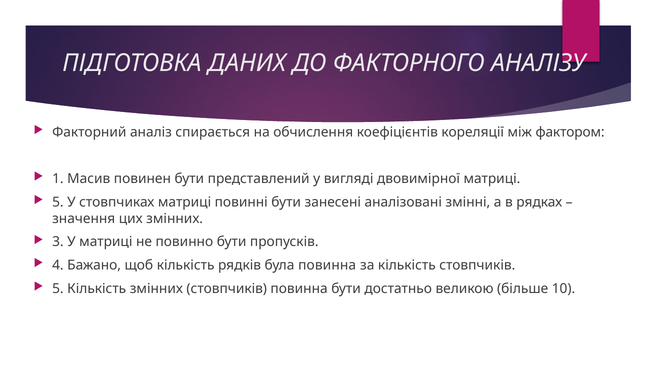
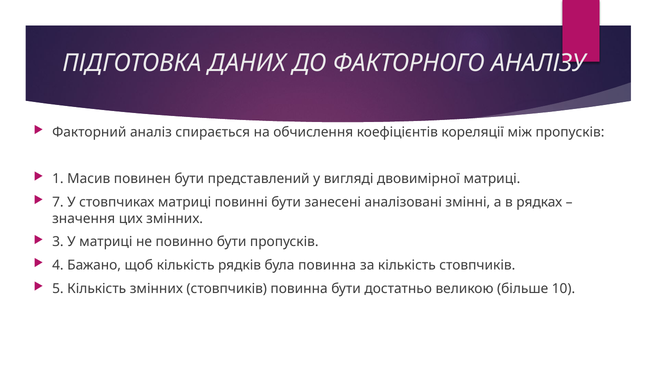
між фактором: фактором -> пропусків
5 at (58, 202): 5 -> 7
